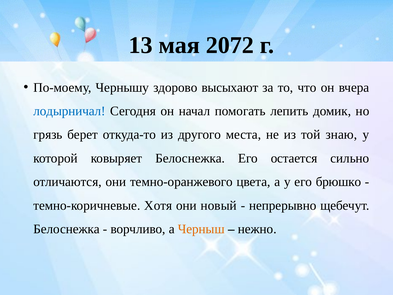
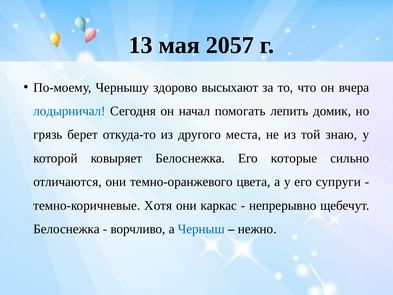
2072: 2072 -> 2057
остается: остается -> которые
брюшко: брюшко -> супруги
новый: новый -> каркас
Черныш colour: orange -> blue
